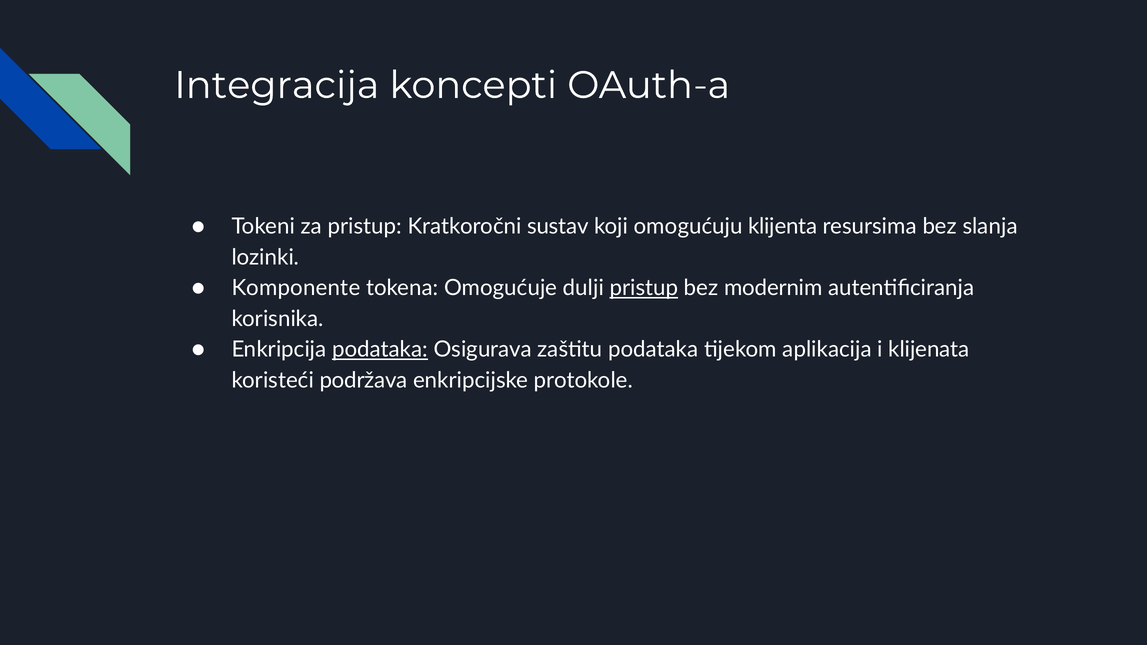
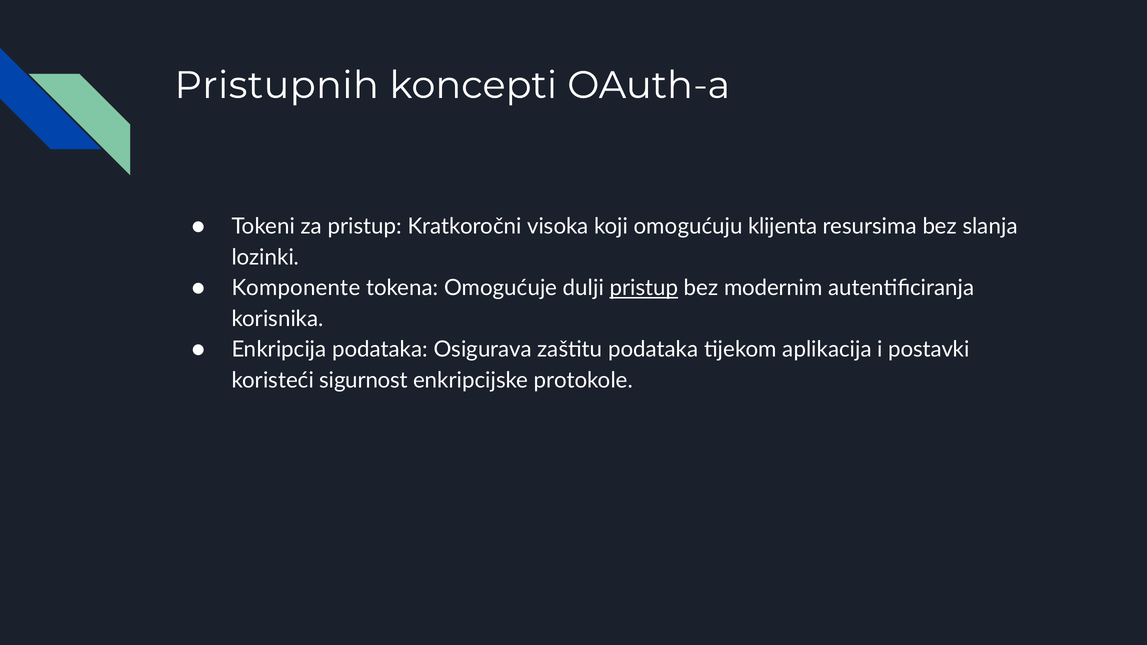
Integracija: Integracija -> Pristupnih
sustav: sustav -> visoka
podataka at (380, 350) underline: present -> none
klijenata: klijenata -> postavki
podržava: podržava -> sigurnost
